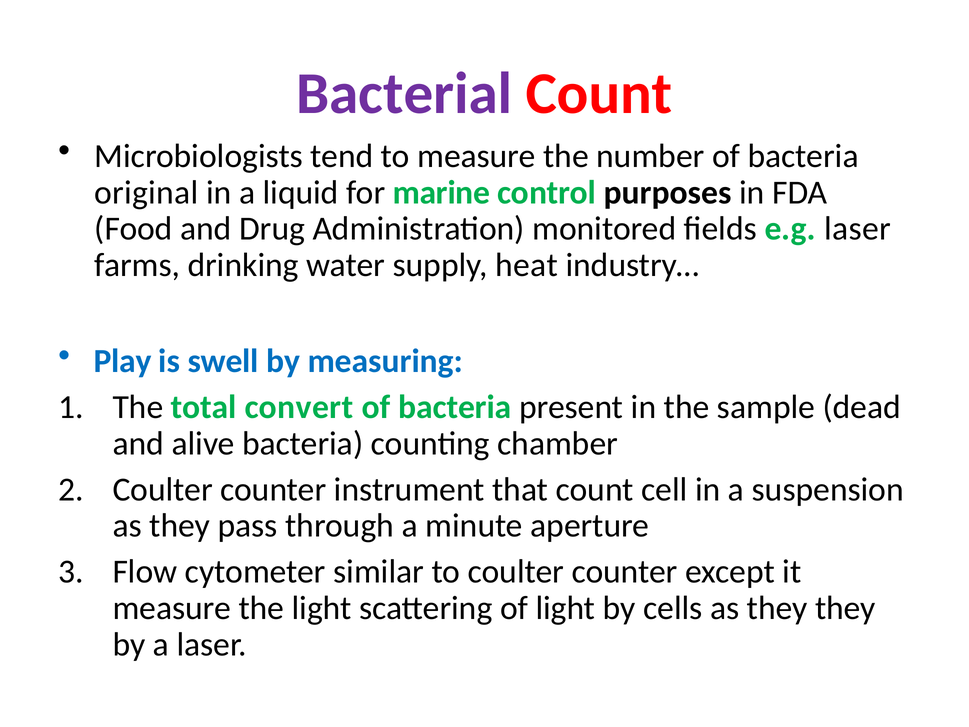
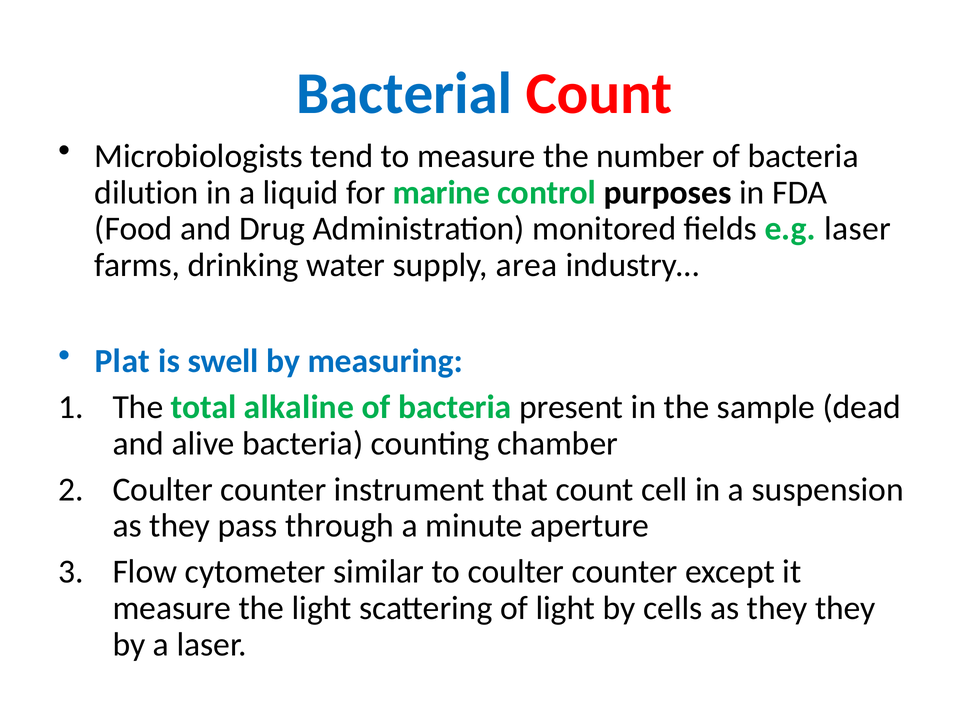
Bacterial colour: purple -> blue
original: original -> dilution
heat: heat -> area
Play: Play -> Plat
convert: convert -> alkaline
